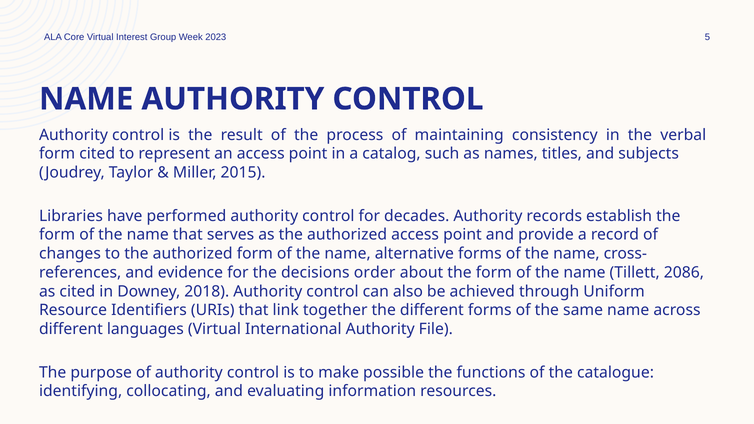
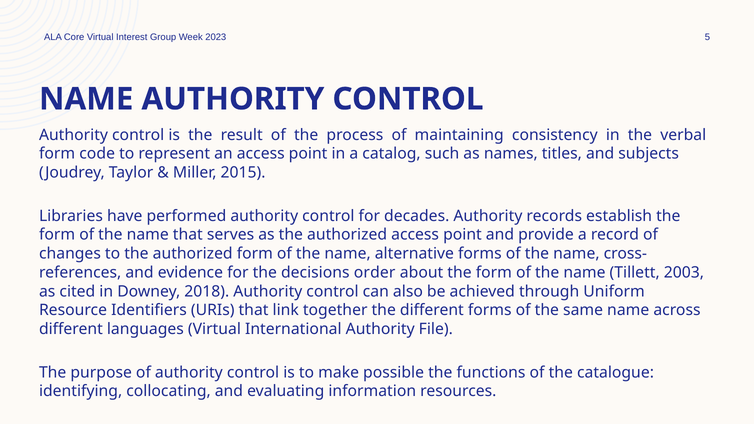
form cited: cited -> code
2086: 2086 -> 2003
